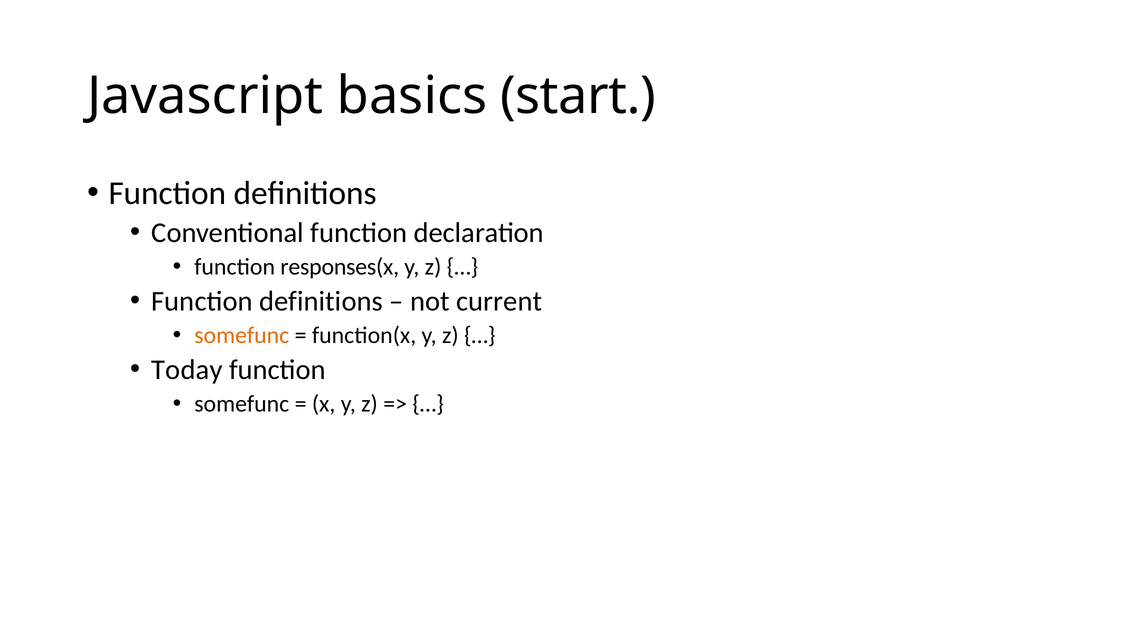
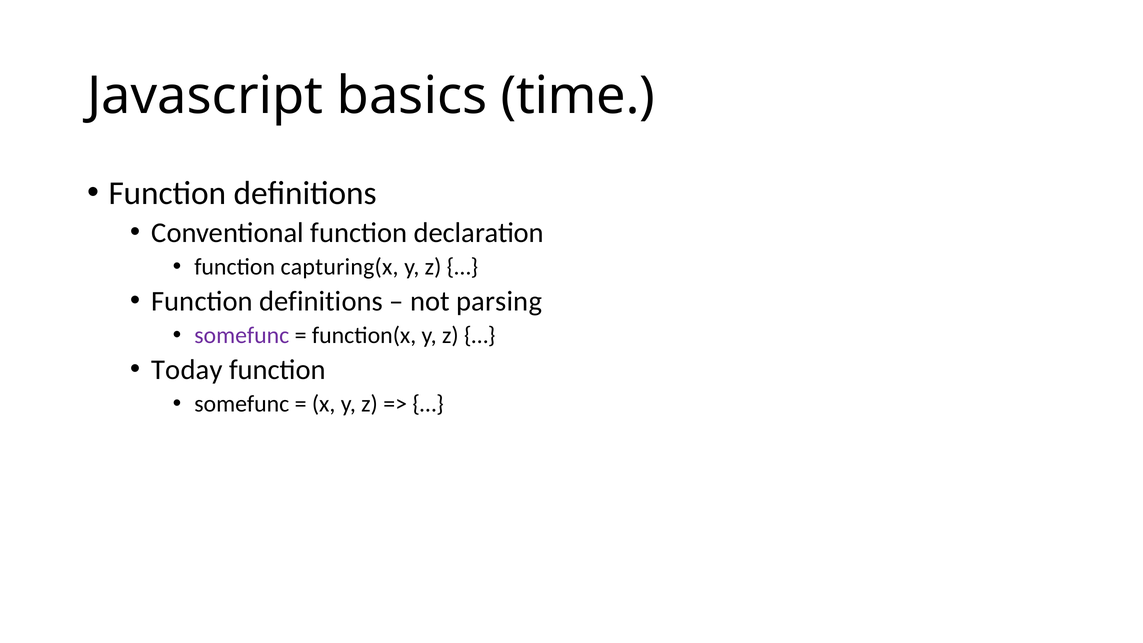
start: start -> time
responses(x: responses(x -> capturing(x
current: current -> parsing
somefunc at (242, 335) colour: orange -> purple
